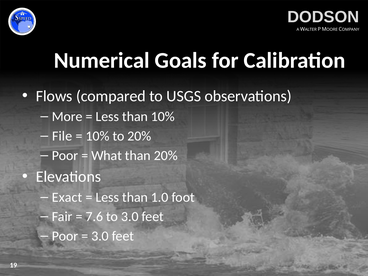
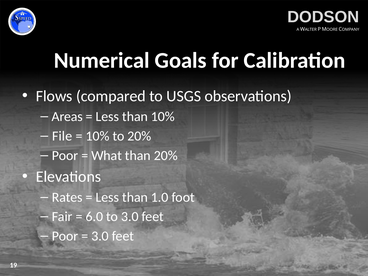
More: More -> Areas
Exact: Exact -> Rates
7.6: 7.6 -> 6.0
